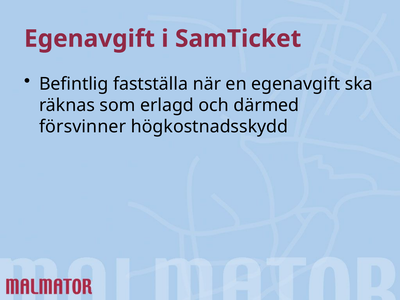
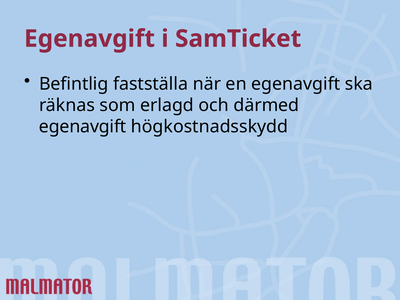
försvinner at (83, 127): försvinner -> egenavgift
